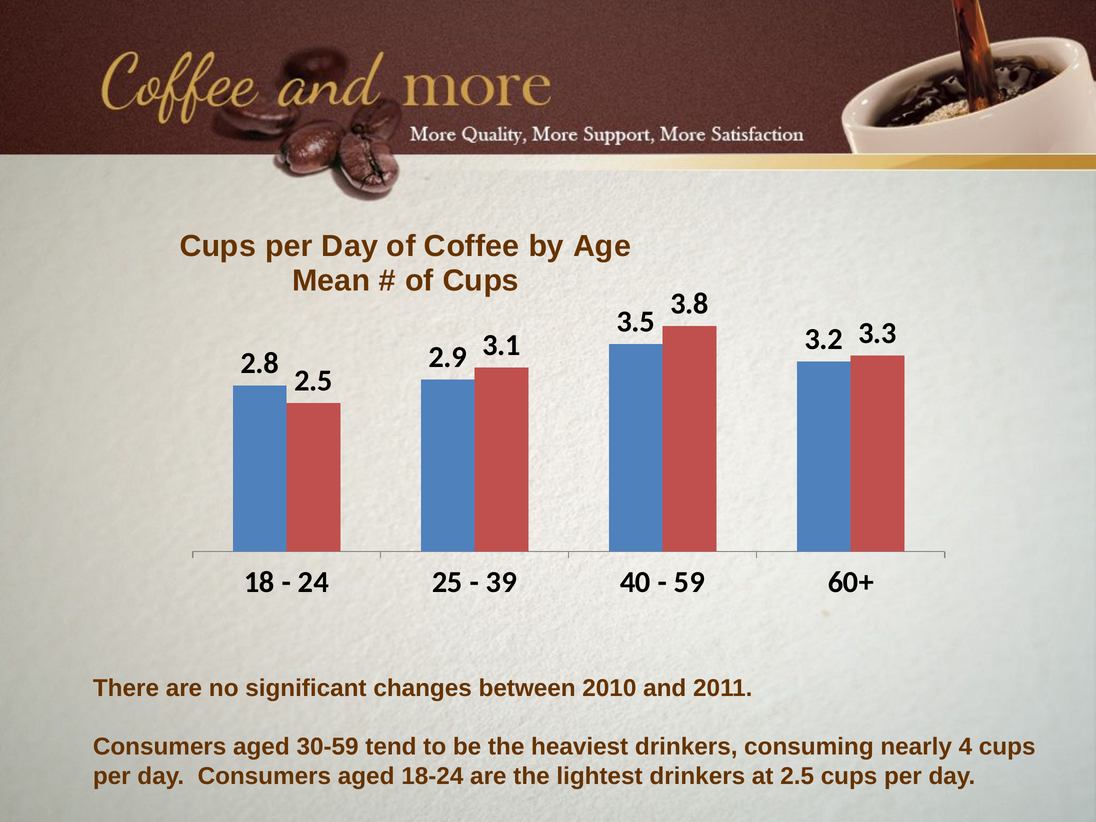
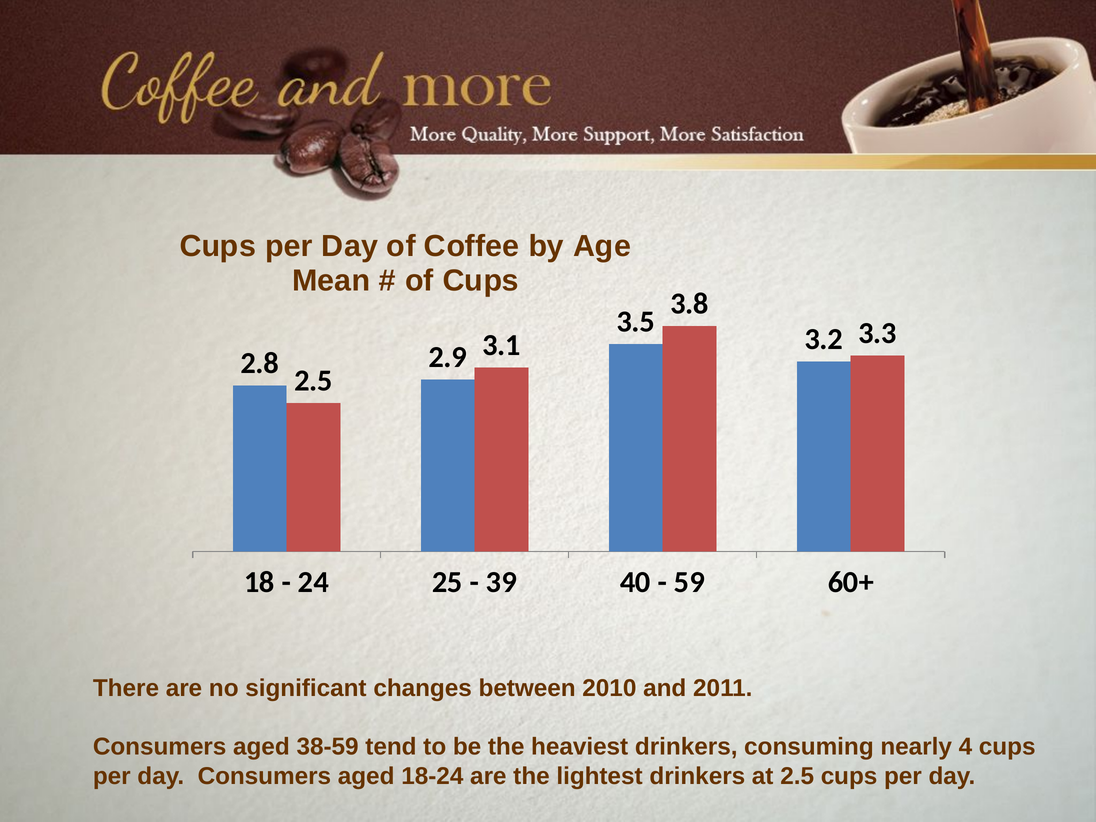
30-59: 30-59 -> 38-59
